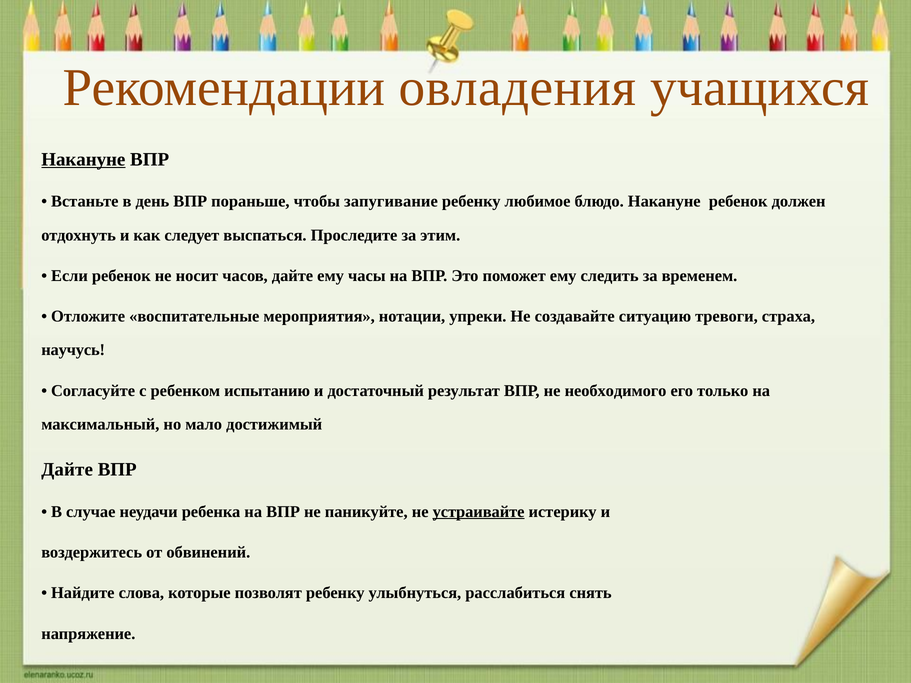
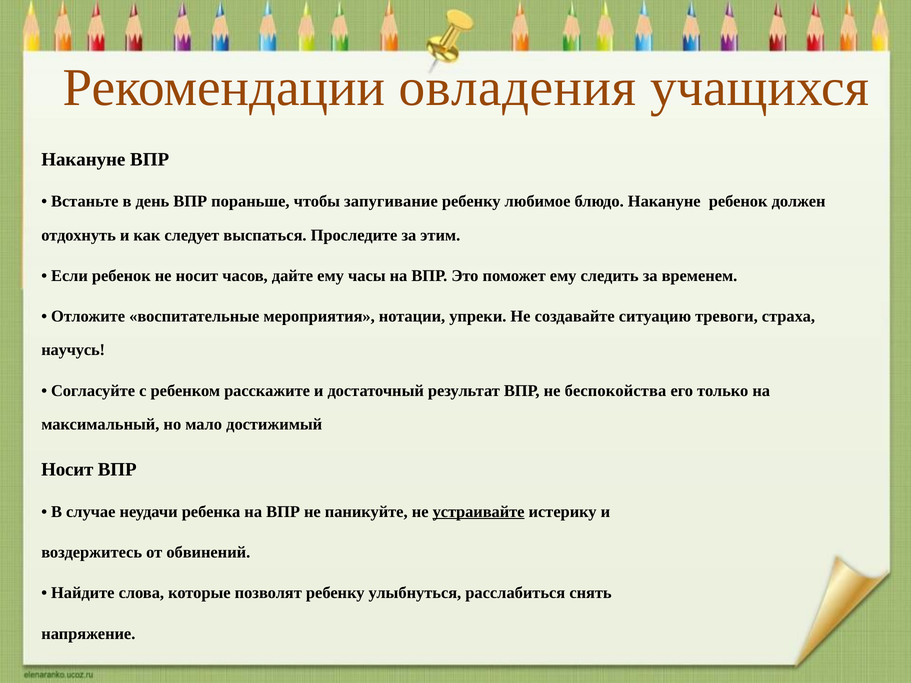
Накануне at (83, 160) underline: present -> none
испытанию: испытанию -> расскажите
необходимого: необходимого -> беспокойства
Дайте at (67, 470): Дайте -> Носит
